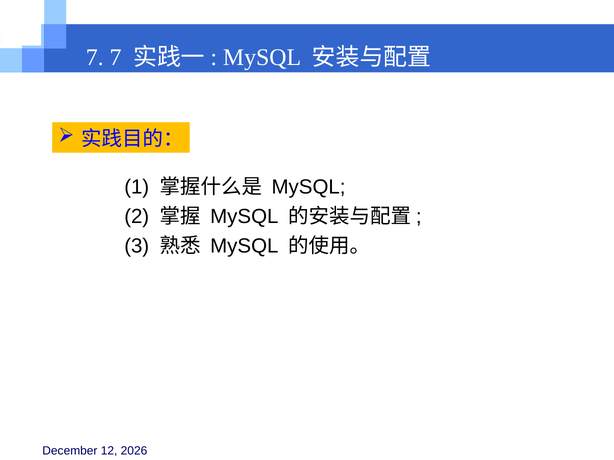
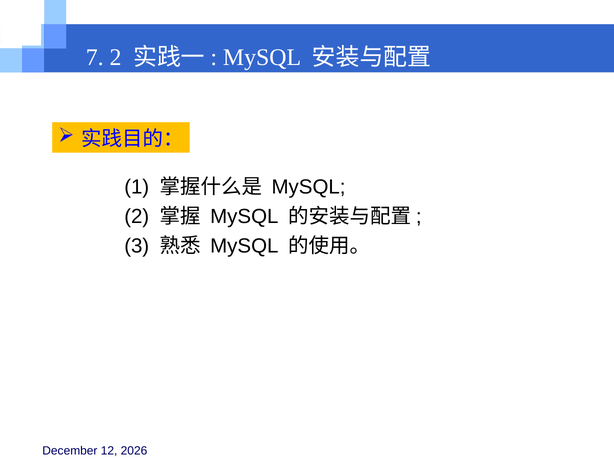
7 7: 7 -> 2
